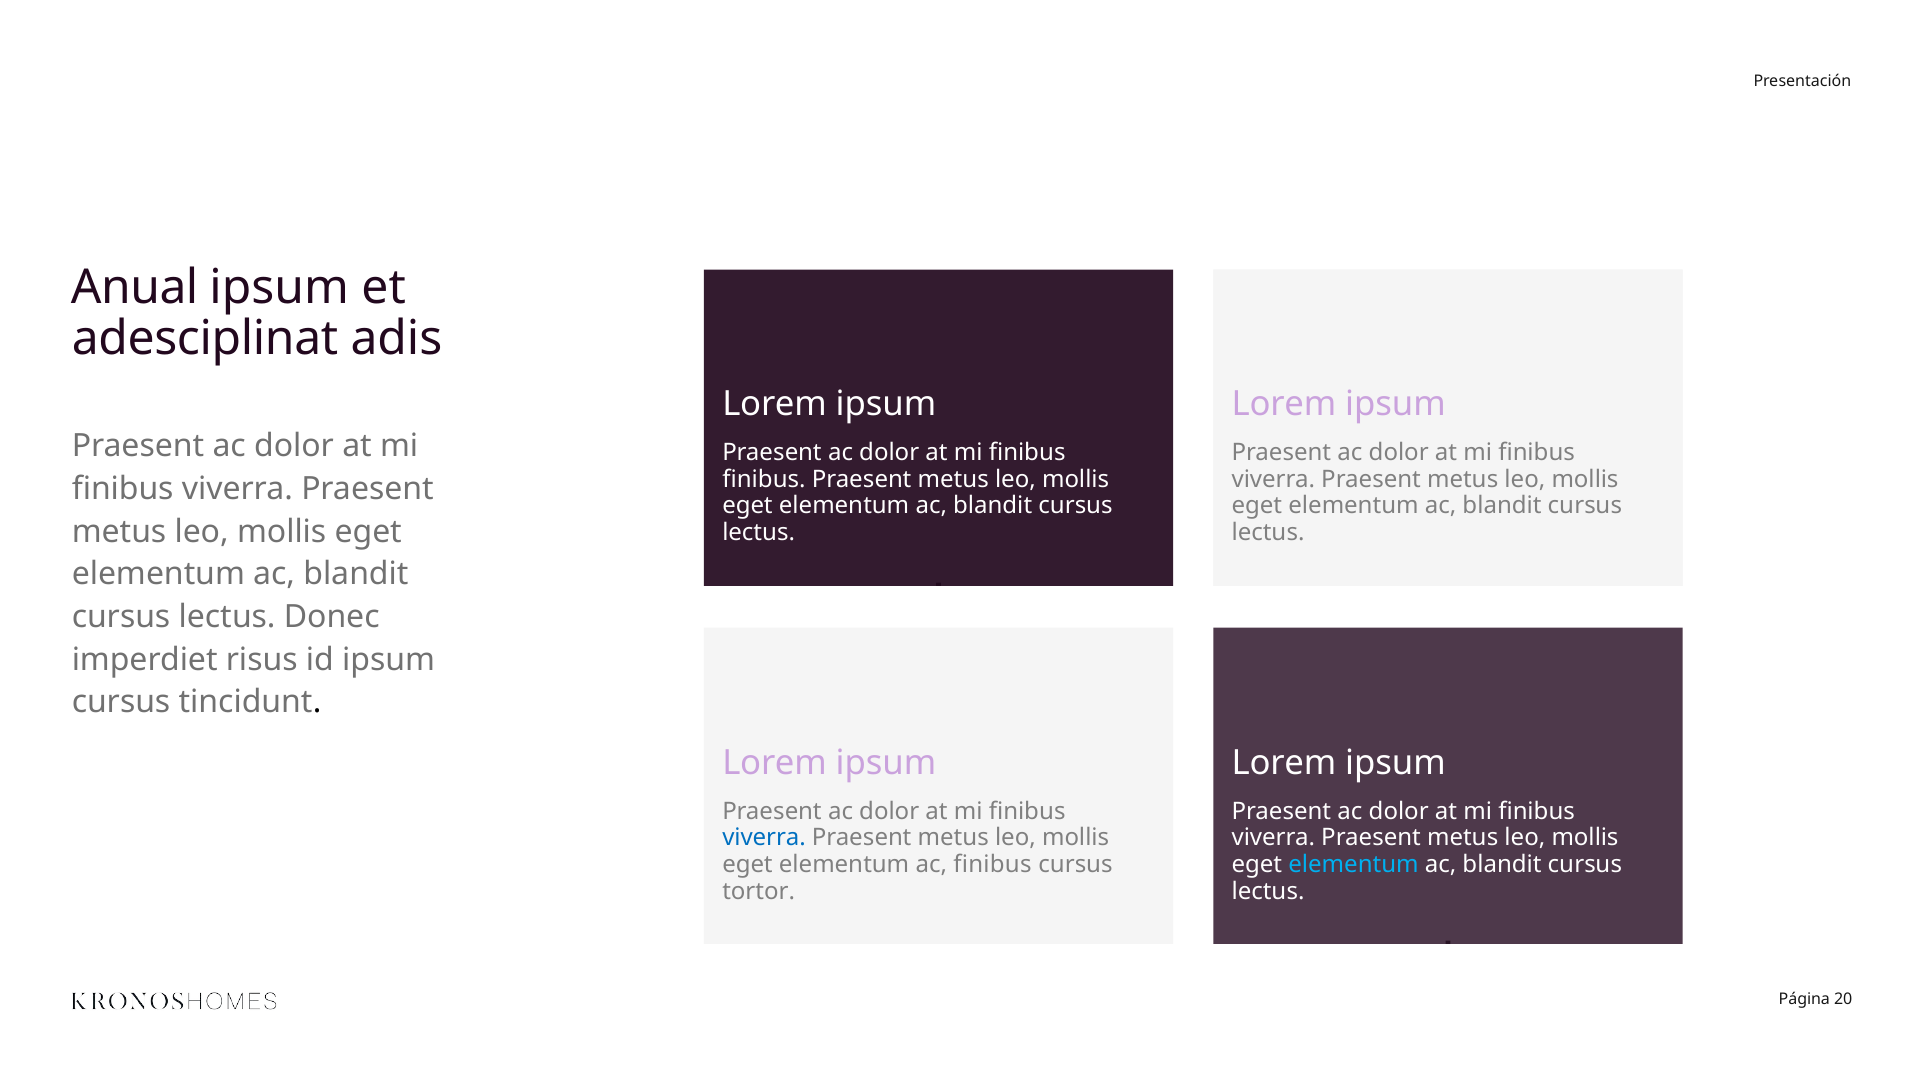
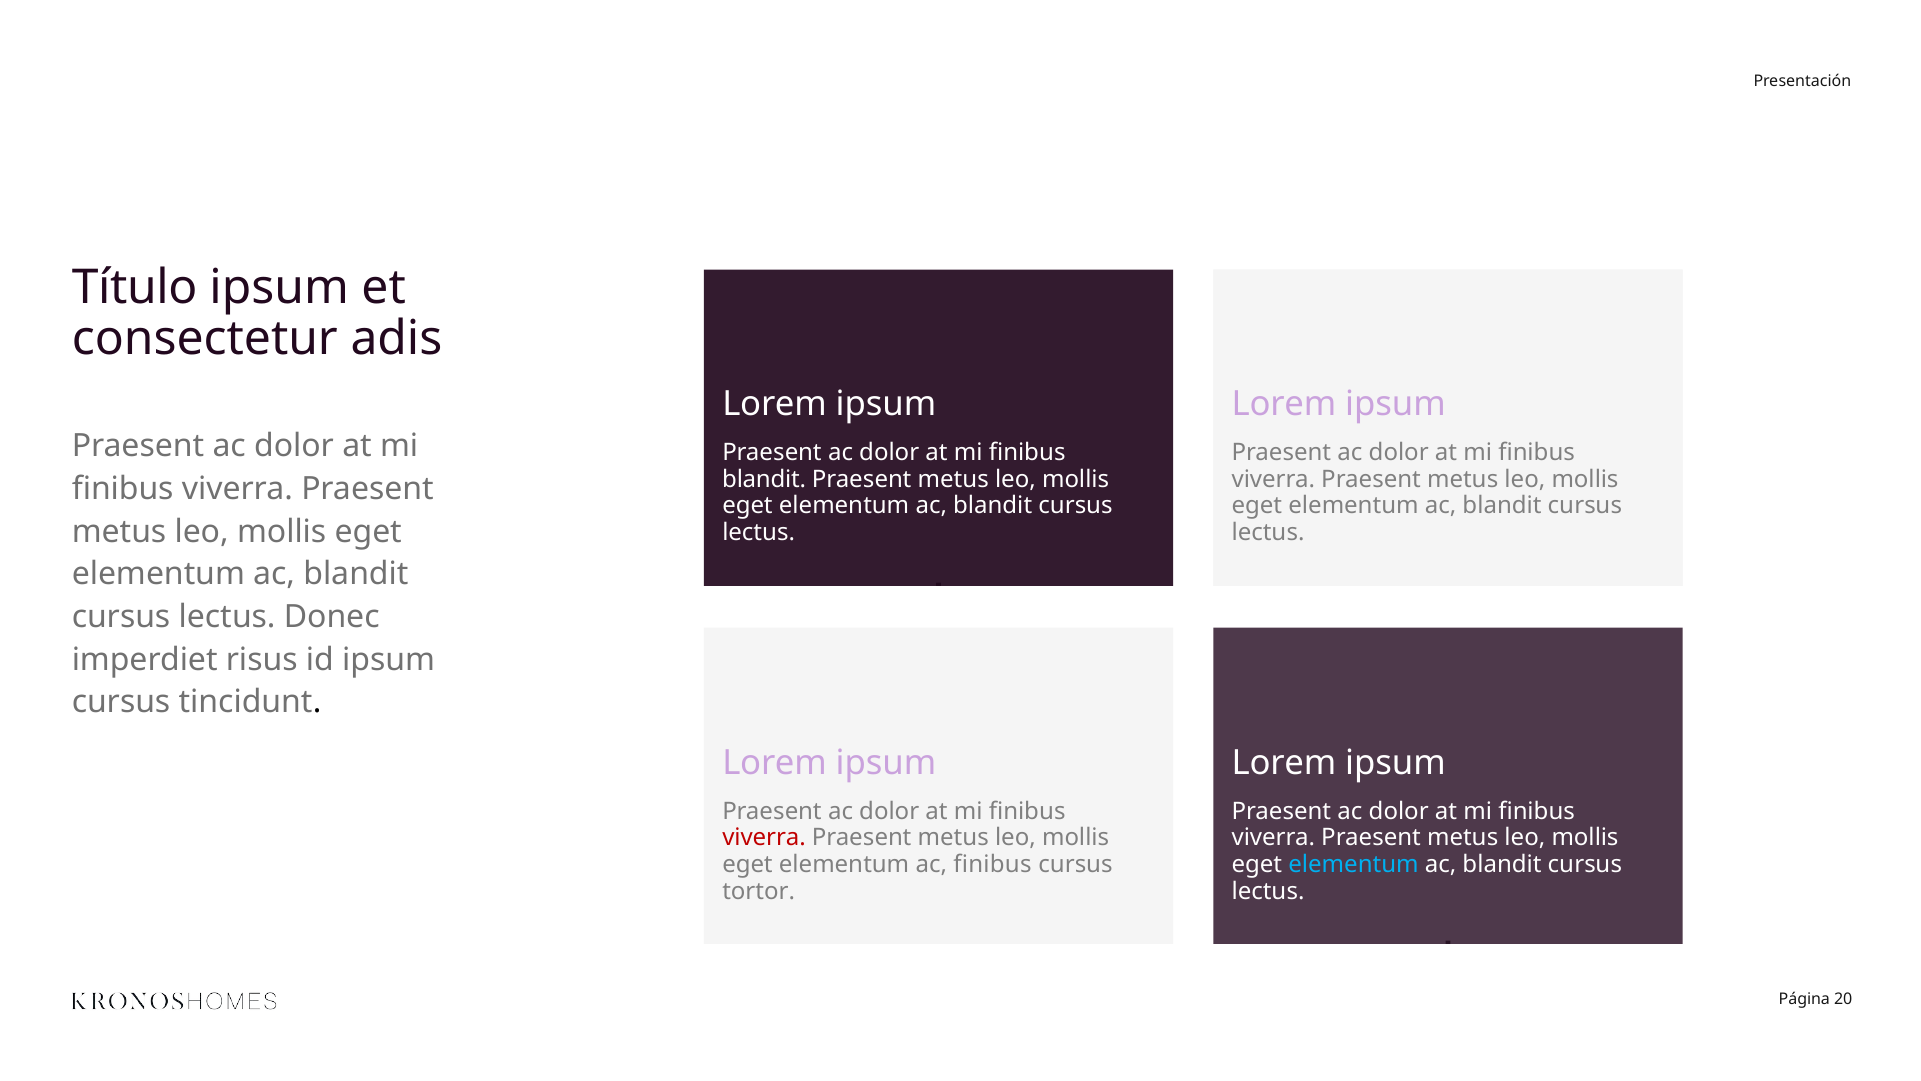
Anual: Anual -> Título
adesciplinat: adesciplinat -> consectetur
finibus at (764, 479): finibus -> blandit
viverra at (764, 838) colour: blue -> red
